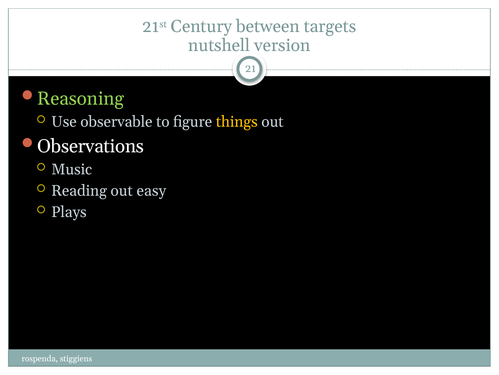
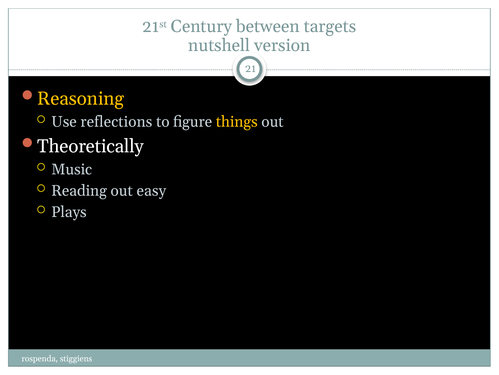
Reasoning colour: light green -> yellow
observable: observable -> reflections
Observations: Observations -> Theoretically
